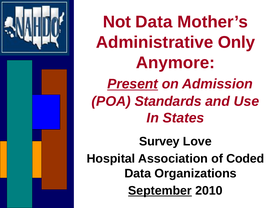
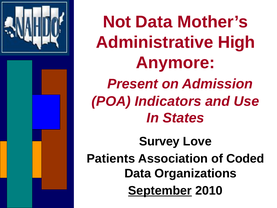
Only: Only -> High
Present underline: present -> none
Standards: Standards -> Indicators
Hospital: Hospital -> Patients
